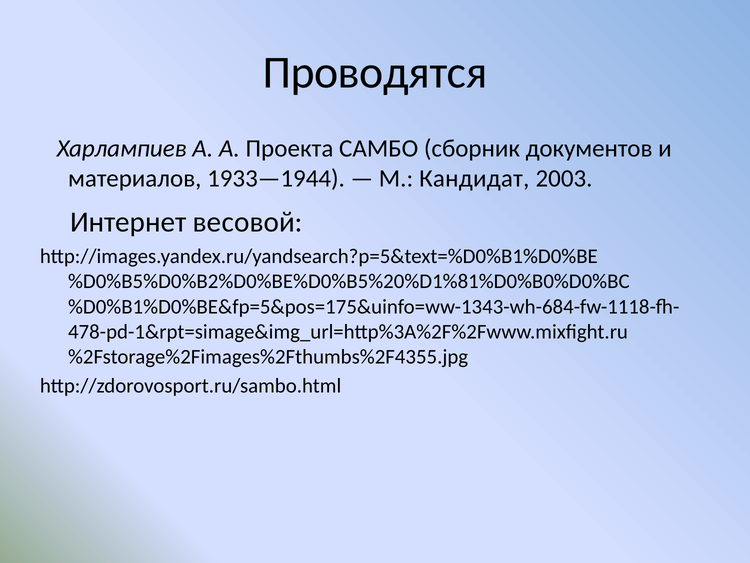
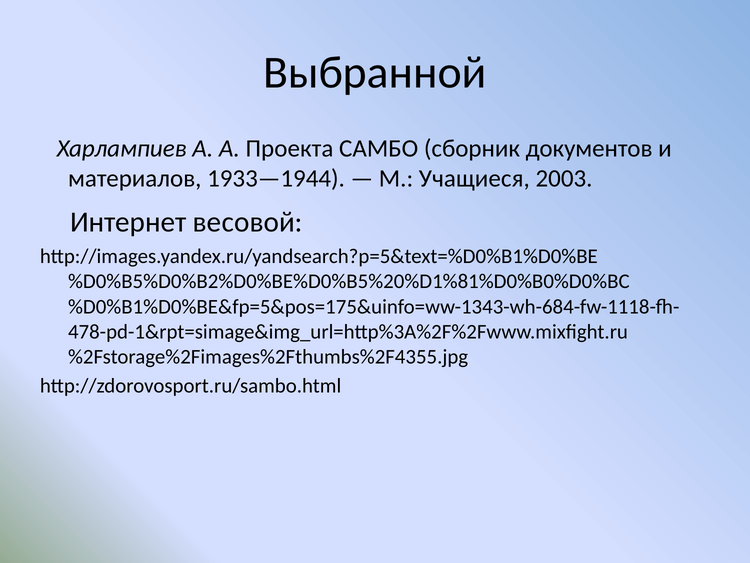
Проводятся: Проводятся -> Выбранной
Кандидат: Кандидат -> Учащиеся
